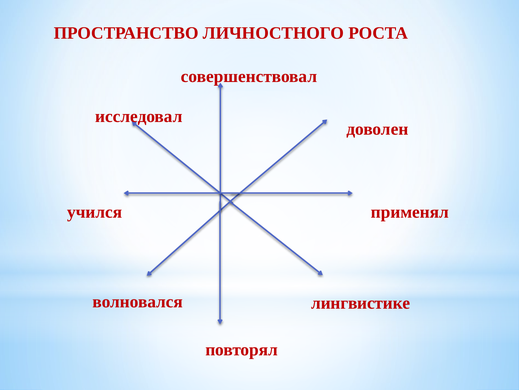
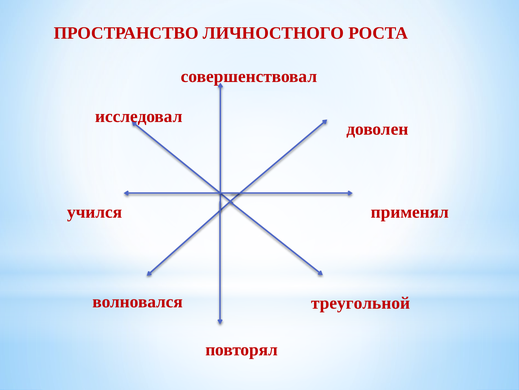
лингвистике: лингвистике -> треугольной
